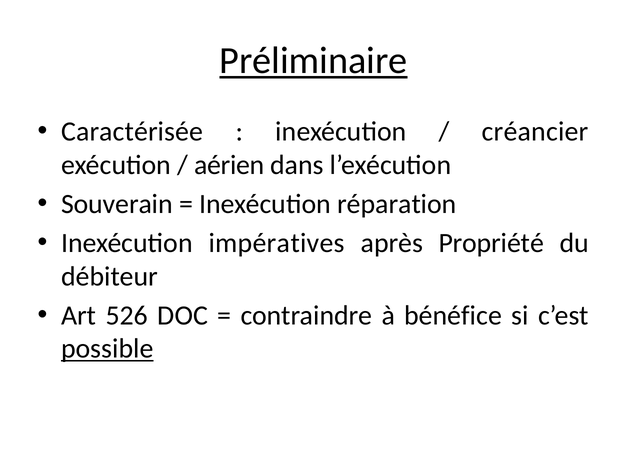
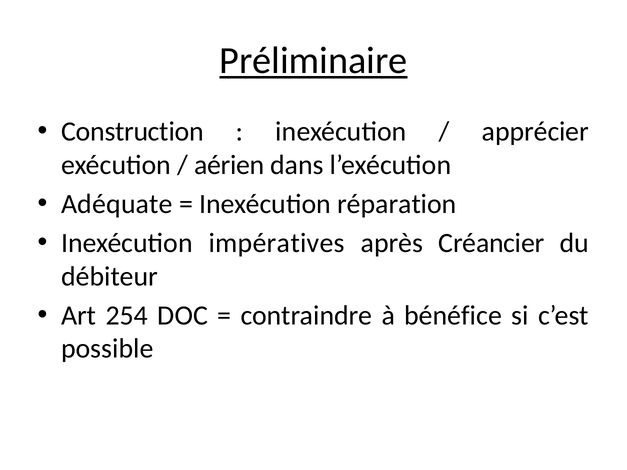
Caractérisée: Caractérisée -> Construction
créancier: créancier -> apprécier
Souverain: Souverain -> Adéquate
Propriété: Propriété -> Créancier
526: 526 -> 254
possible underline: present -> none
